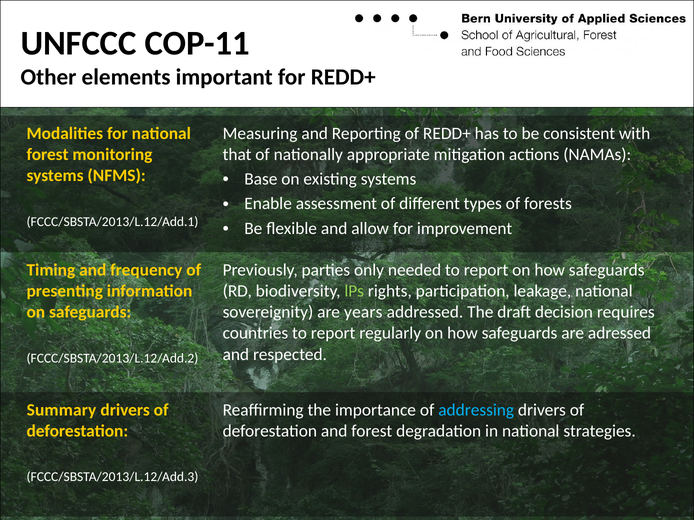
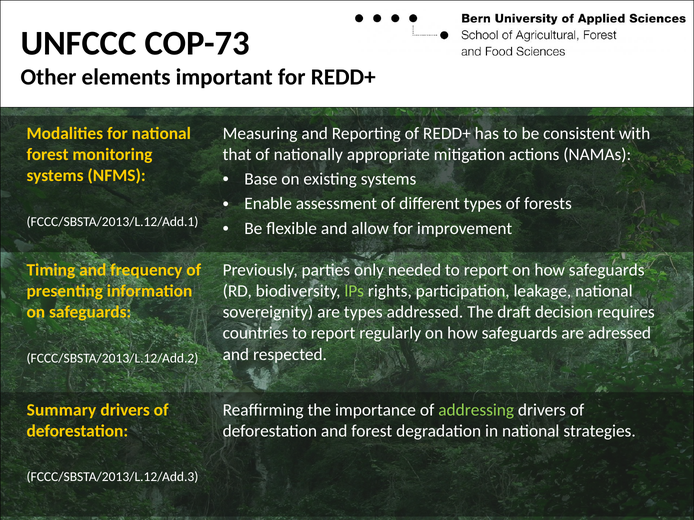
COP-11: COP-11 -> COP-73
are years: years -> types
addressing colour: light blue -> light green
